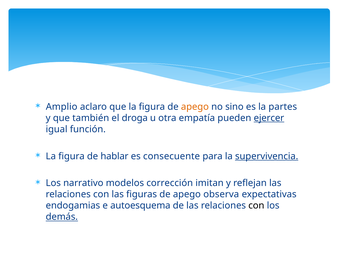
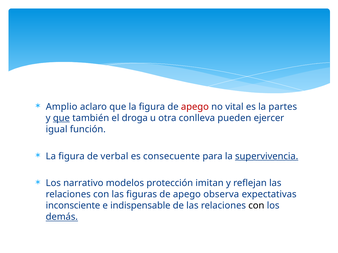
apego at (195, 107) colour: orange -> red
sino: sino -> vital
que at (61, 118) underline: none -> present
empatía: empatía -> conlleva
ejercer underline: present -> none
hablar: hablar -> verbal
corrección: corrección -> protección
endogamias: endogamias -> inconsciente
autoesquema: autoesquema -> indispensable
